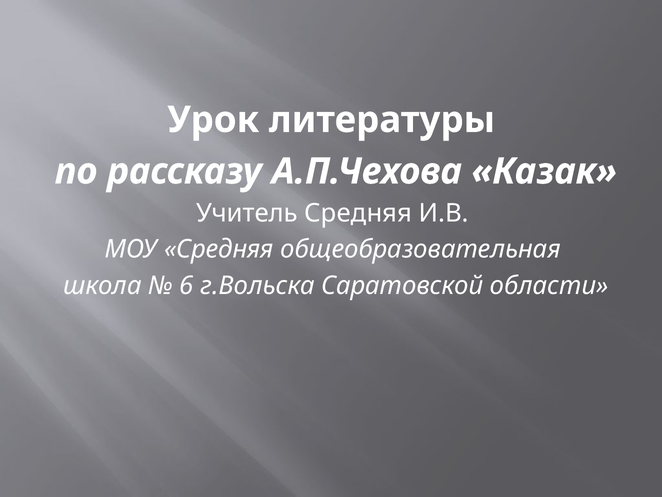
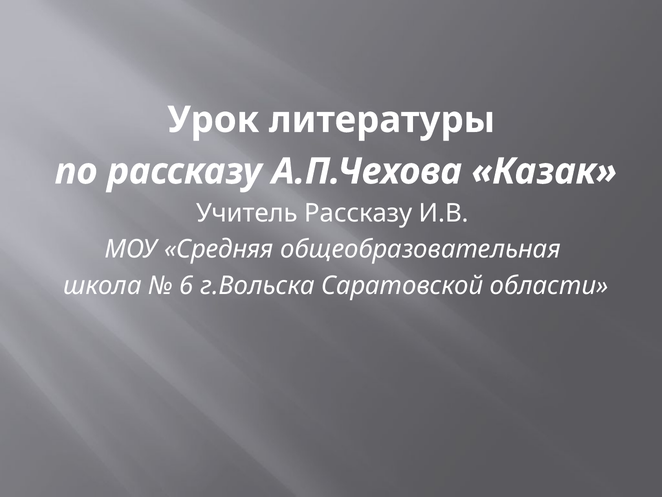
Учитель Средняя: Средняя -> Рассказу
